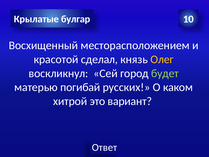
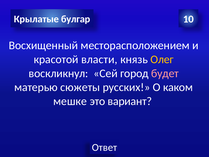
сделал: сделал -> власти
будет colour: light green -> pink
погибай: погибай -> сюжеты
хитрой: хитрой -> мешке
